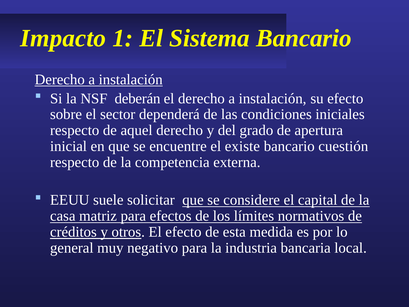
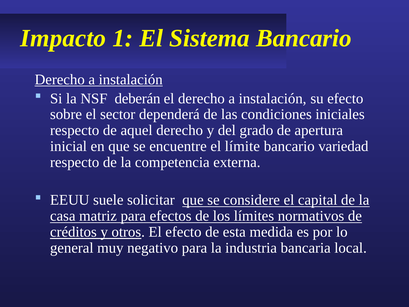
existe: existe -> límite
cuestión: cuestión -> variedad
